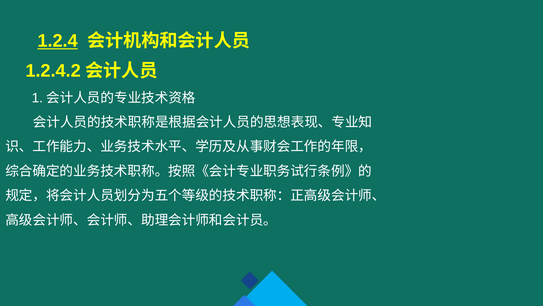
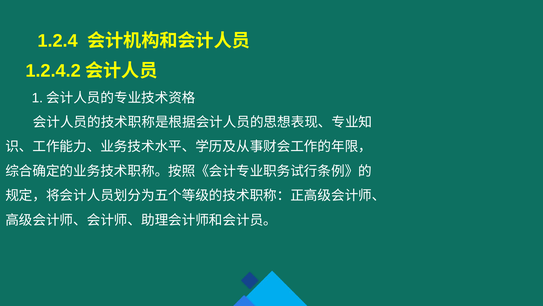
1.2.4 underline: present -> none
